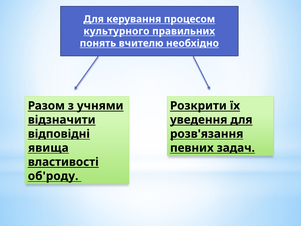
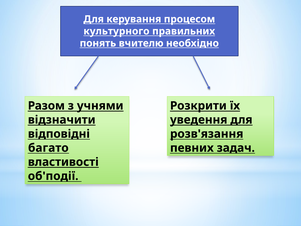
явища: явища -> багато
об'роду: об'роду -> об'події
